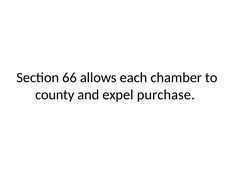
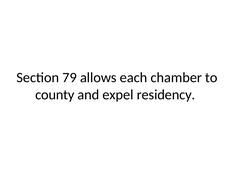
66: 66 -> 79
purchase: purchase -> residency
